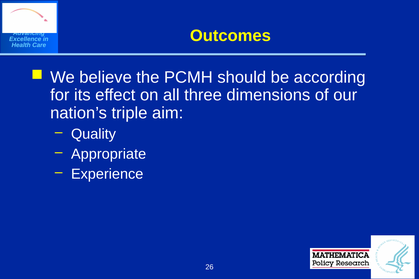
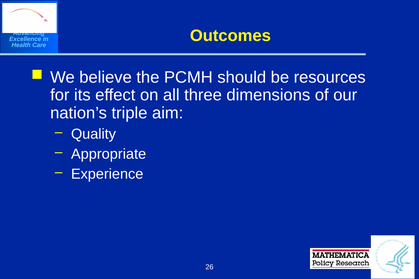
according: according -> resources
